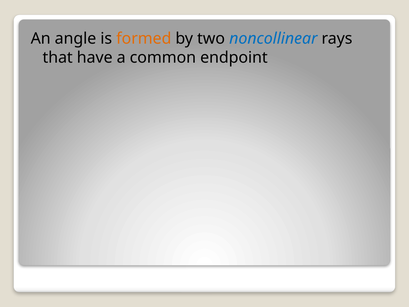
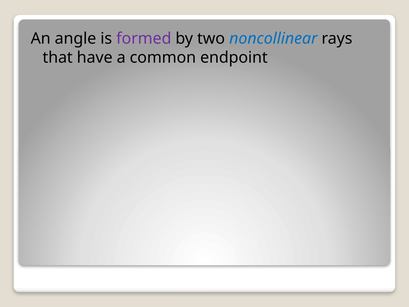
formed colour: orange -> purple
